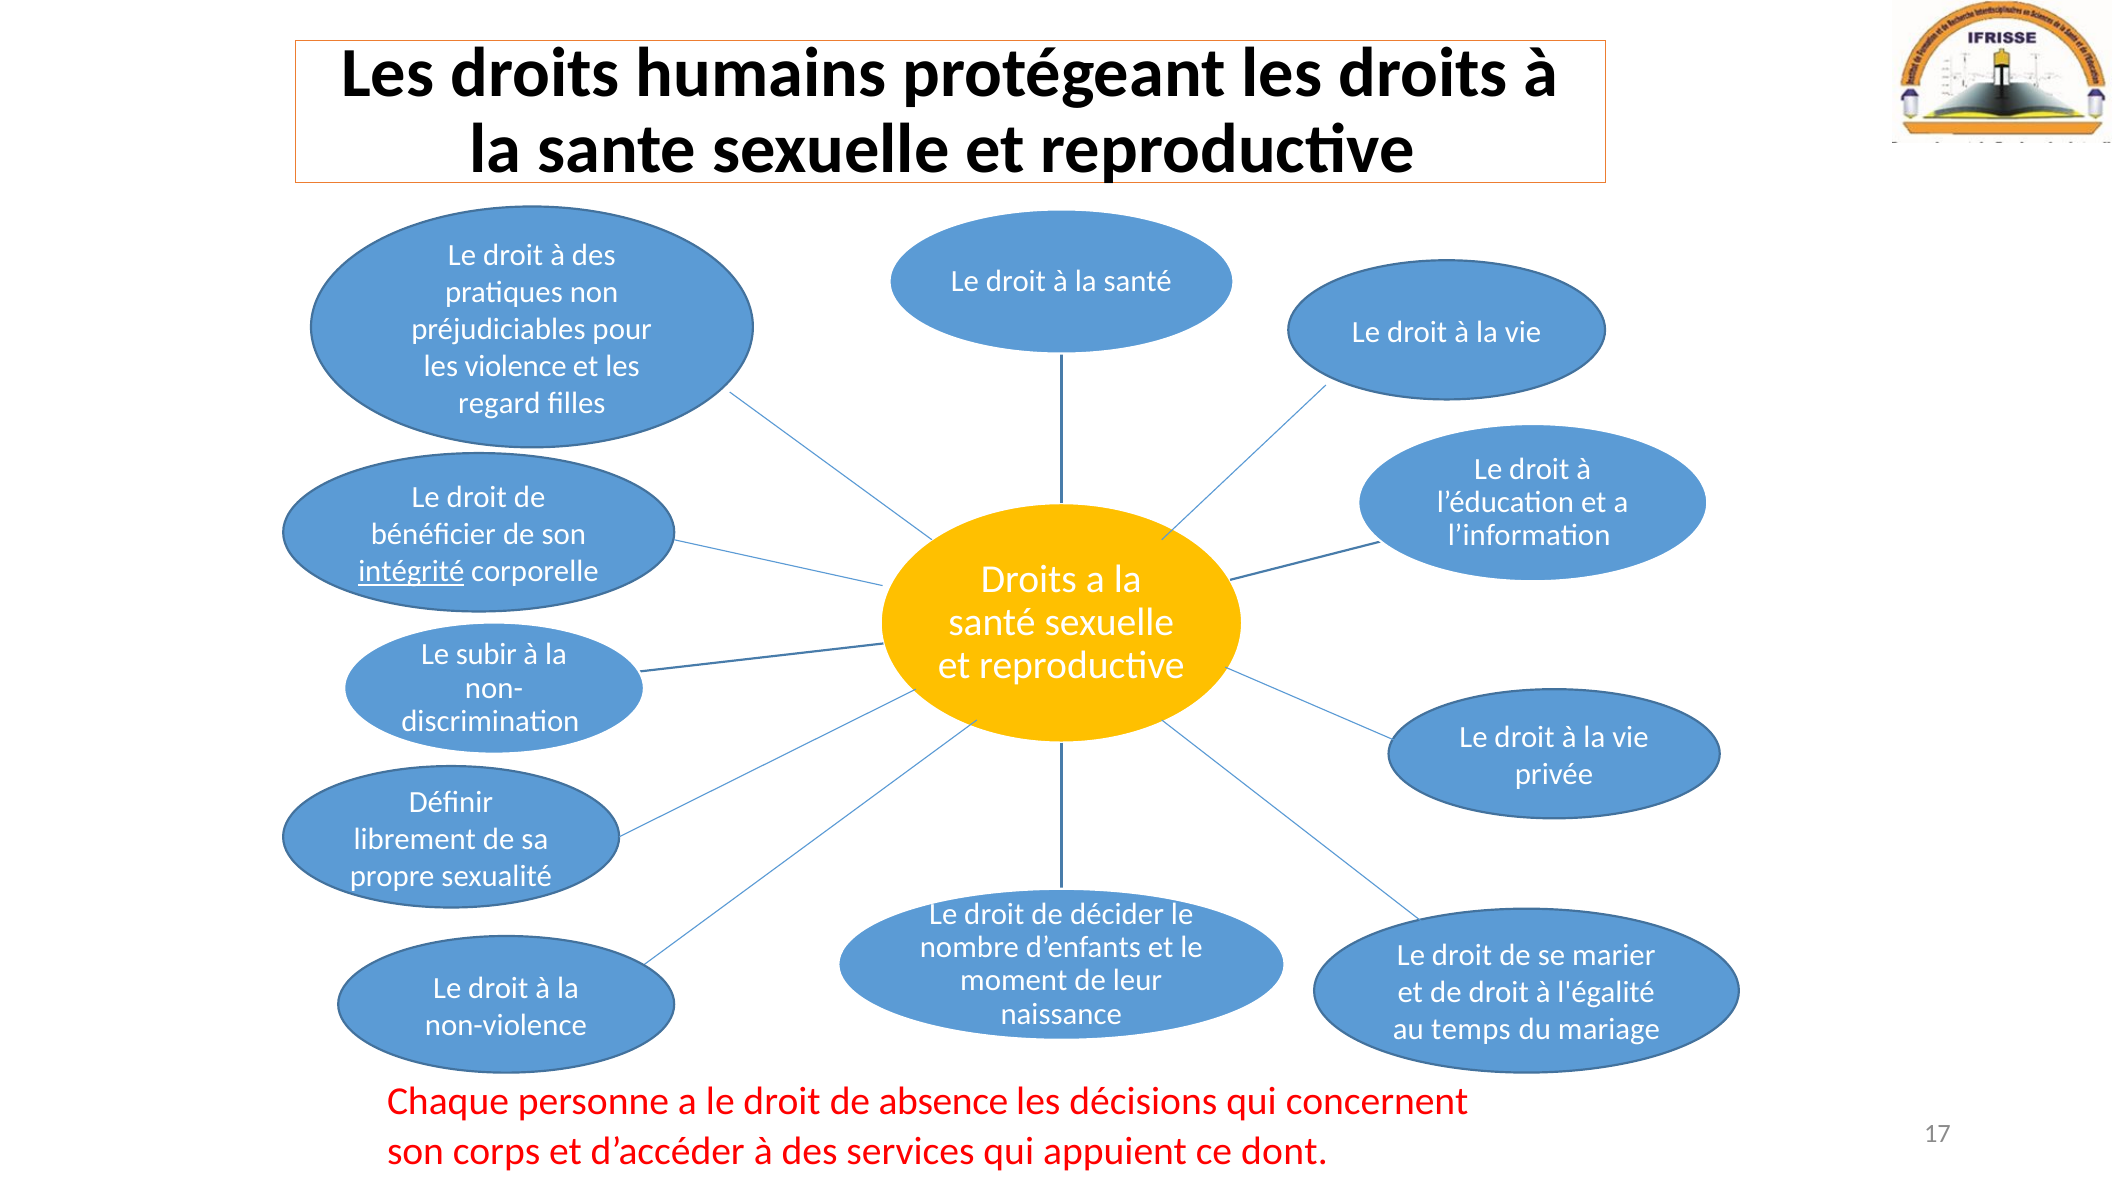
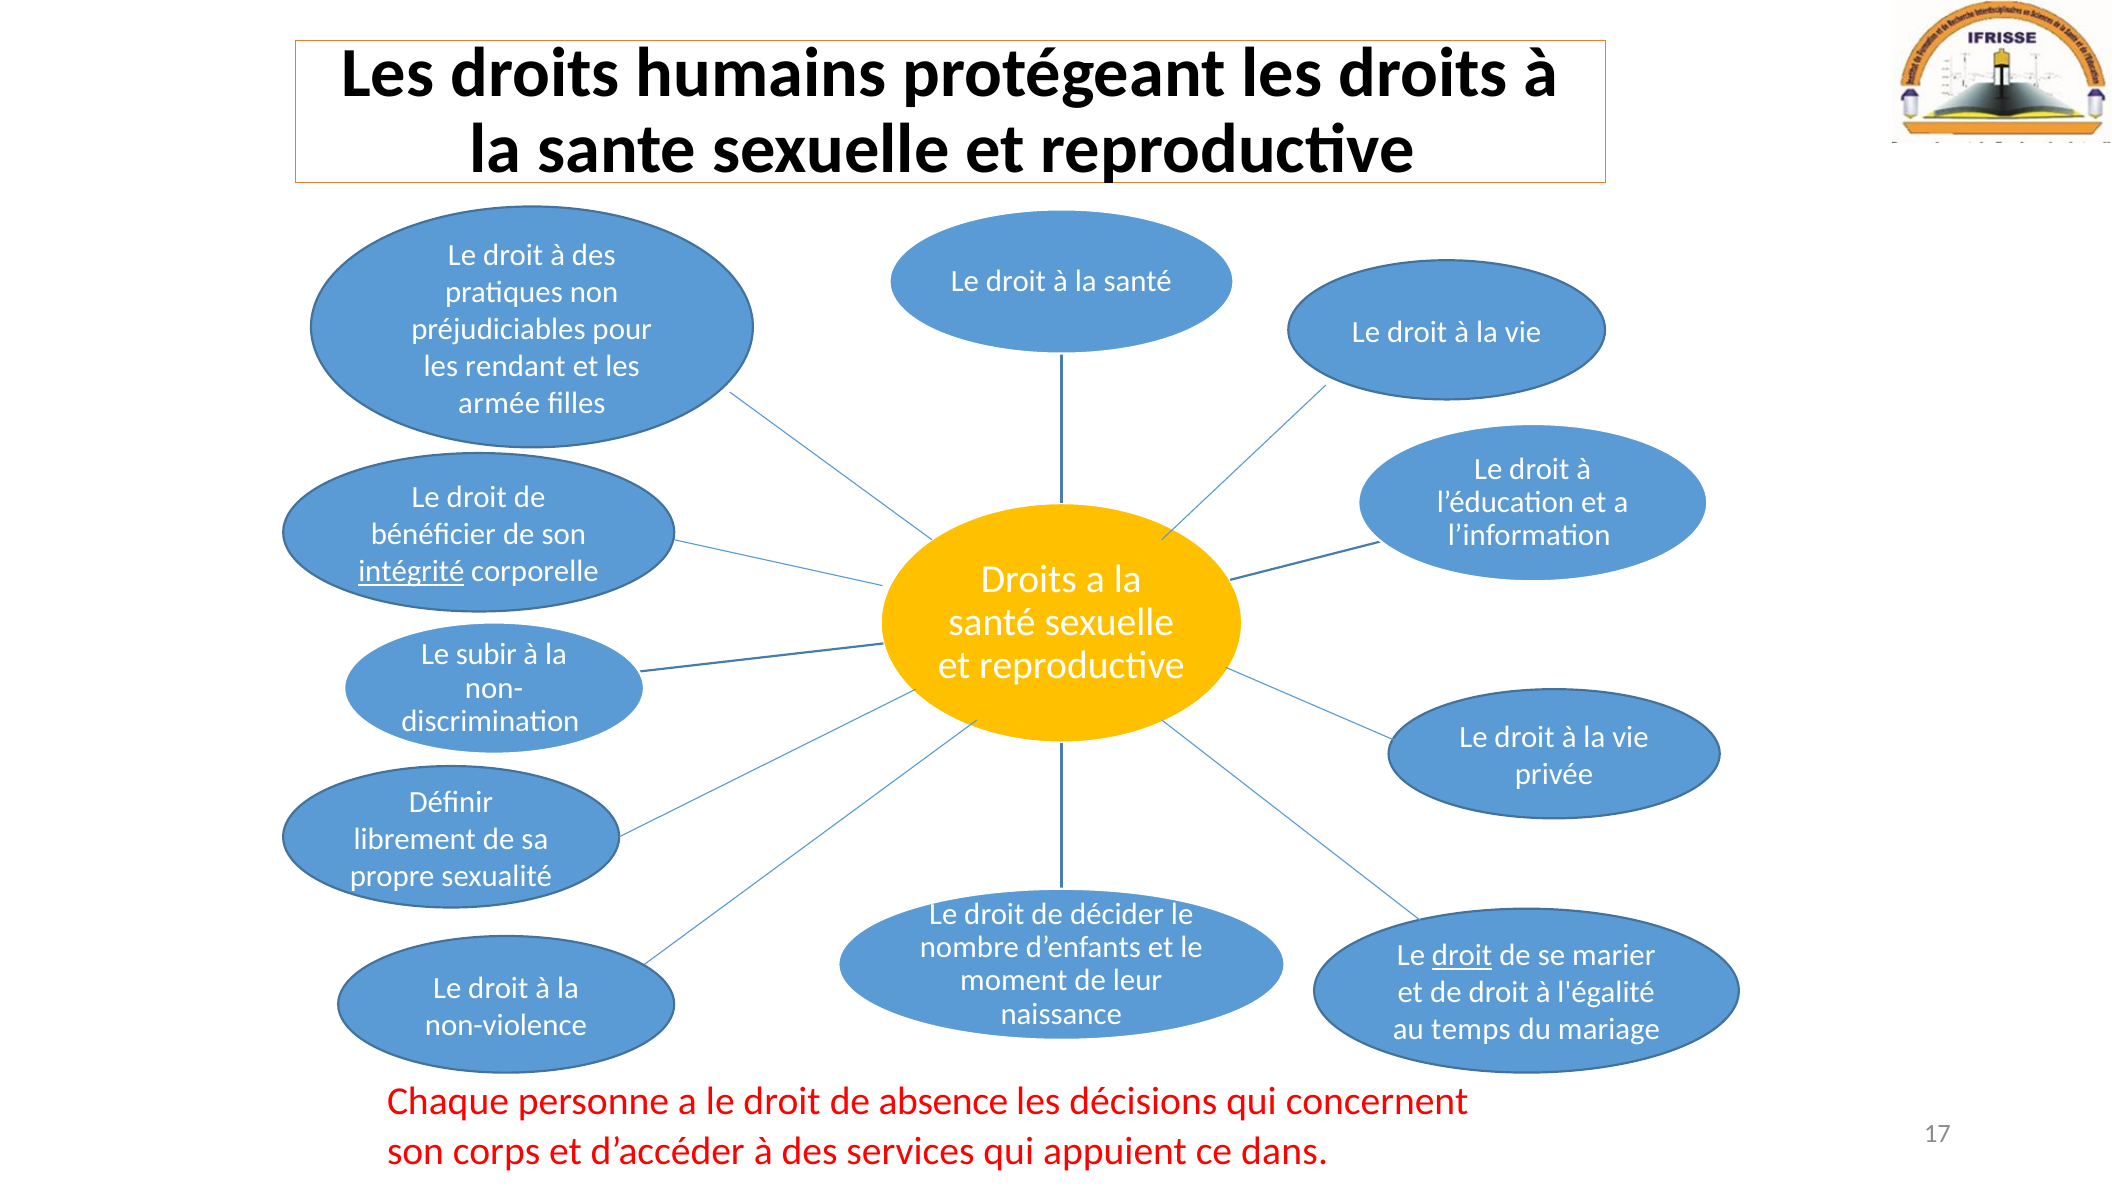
violence: violence -> rendant
regard: regard -> armée
droit at (1462, 956) underline: none -> present
dont: dont -> dans
